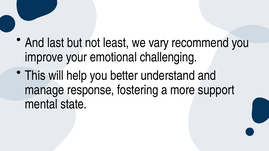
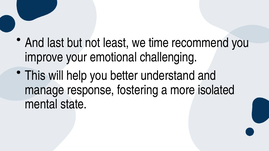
vary: vary -> time
support: support -> isolated
